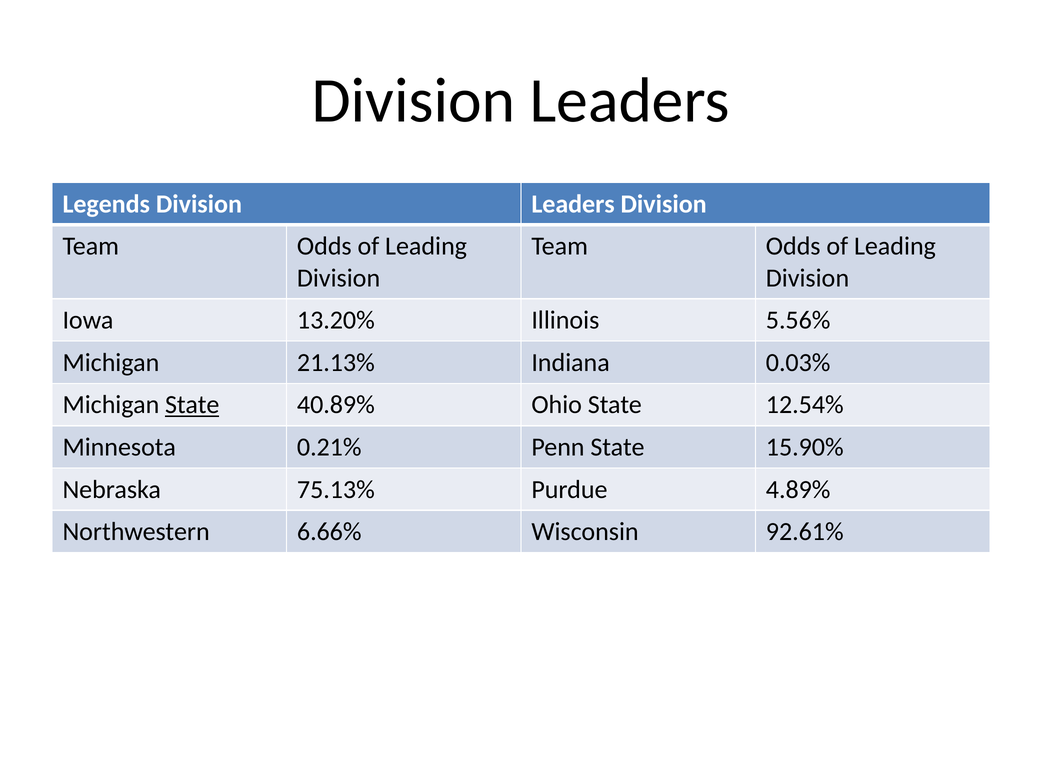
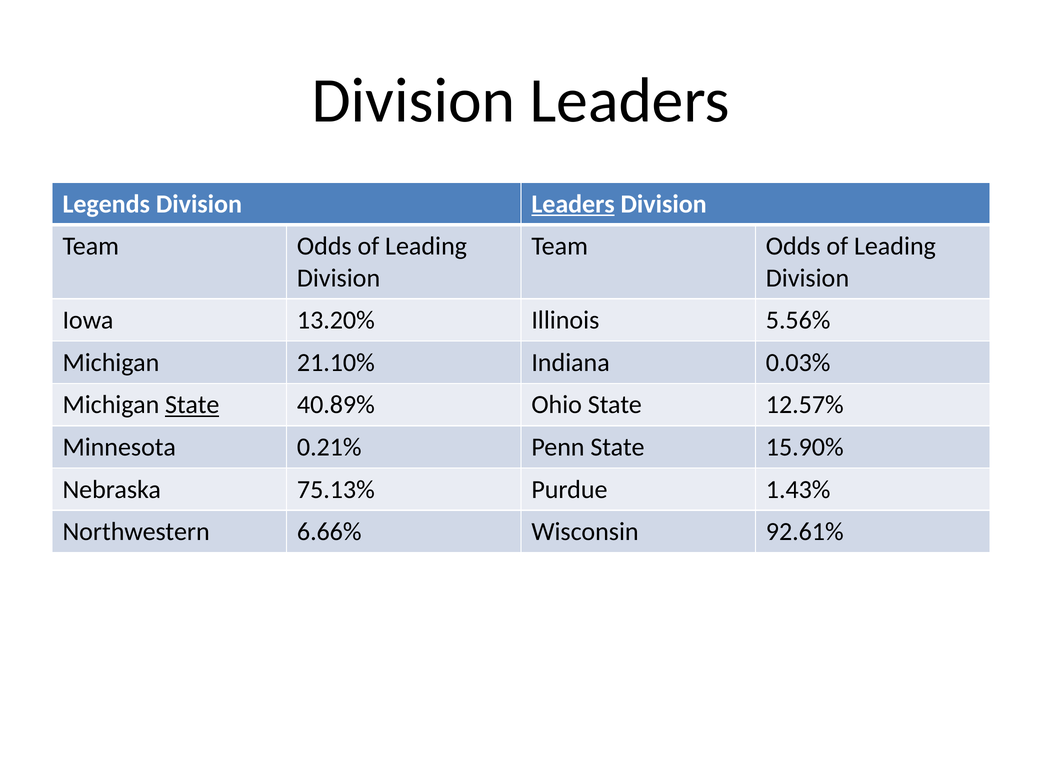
Leaders at (573, 204) underline: none -> present
21.13%: 21.13% -> 21.10%
12.54%: 12.54% -> 12.57%
4.89%: 4.89% -> 1.43%
